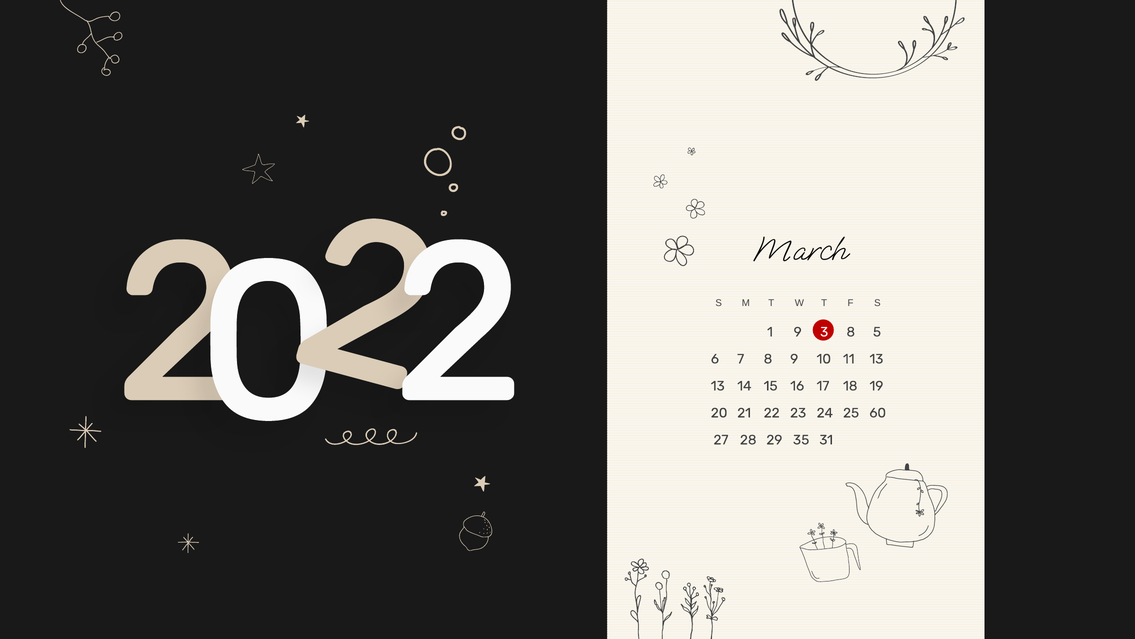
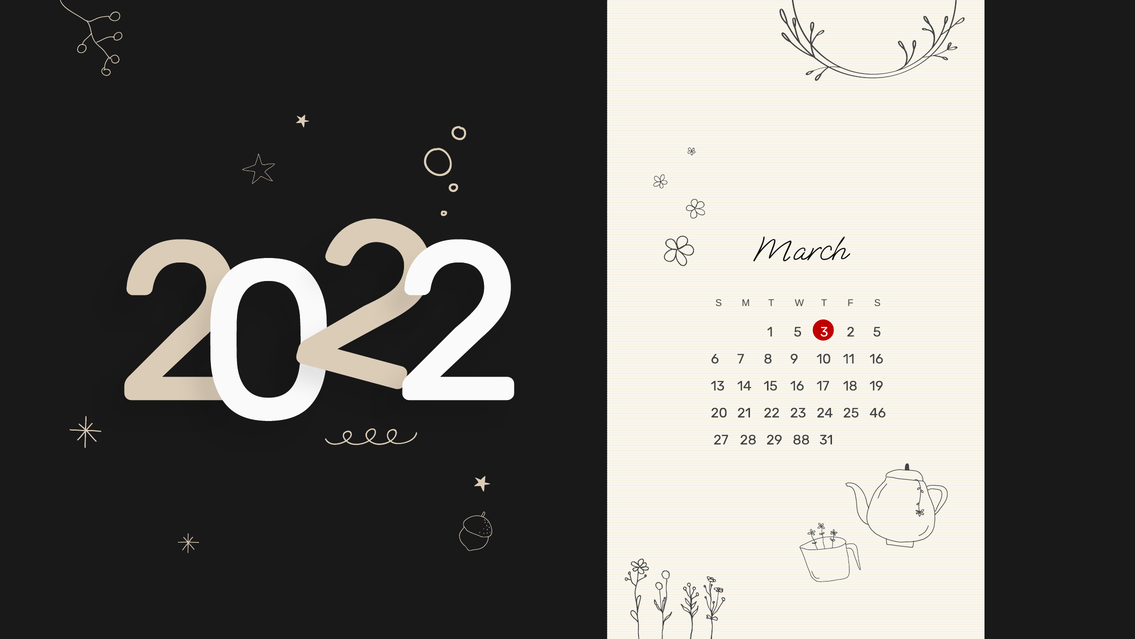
1 9: 9 -> 5
3 8: 8 -> 2
11 13: 13 -> 16
60: 60 -> 46
35: 35 -> 88
